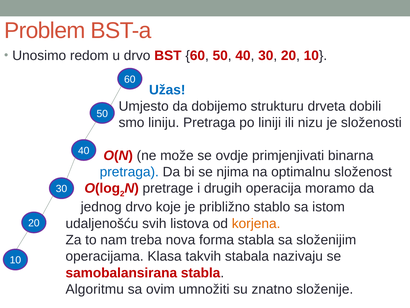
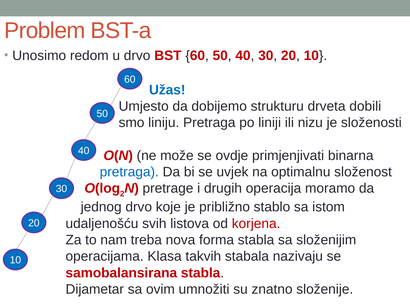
njima: njima -> uvjek
korjena colour: orange -> red
Algoritmu: Algoritmu -> Dijametar
